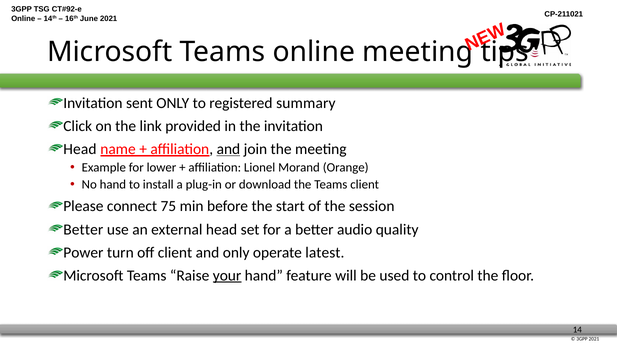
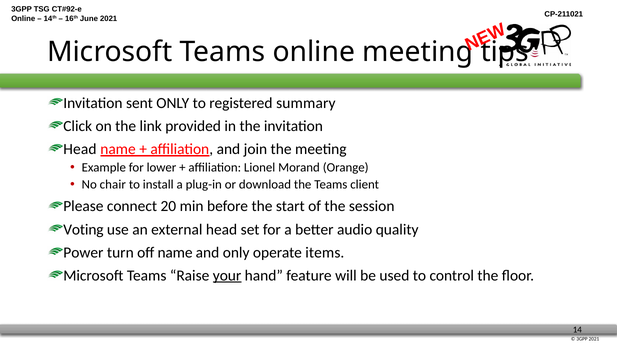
and at (228, 149) underline: present -> none
No hand: hand -> chair
75: 75 -> 20
Better at (83, 229): Better -> Voting
off client: client -> name
latest: latest -> items
